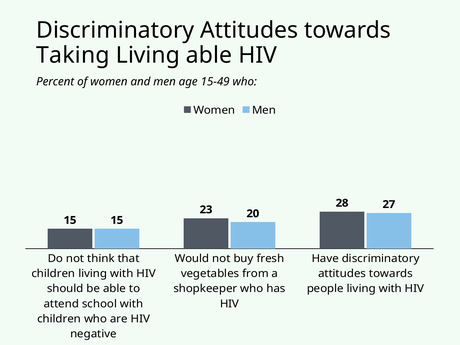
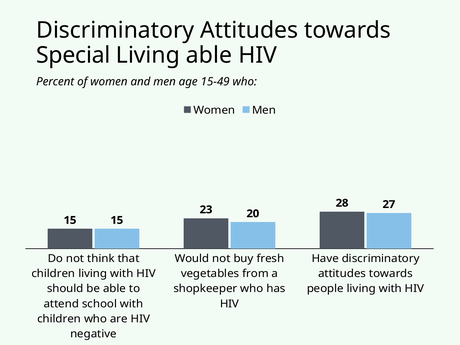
Taking: Taking -> Special
